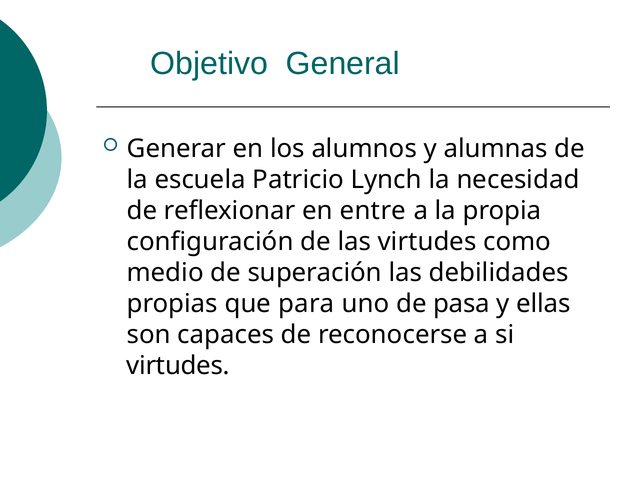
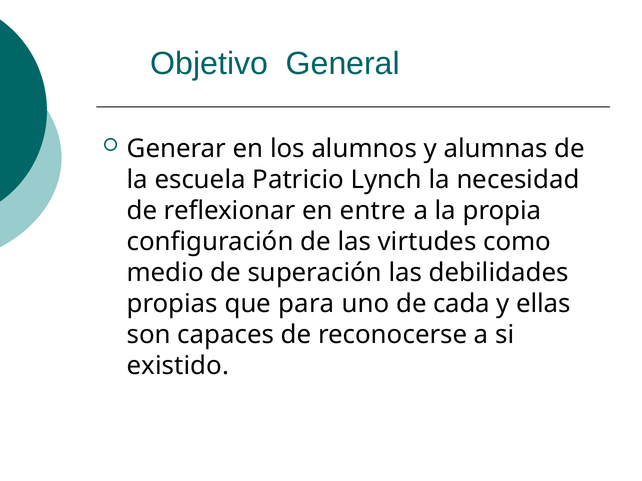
pasa: pasa -> cada
virtudes at (178, 366): virtudes -> existido
